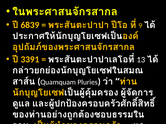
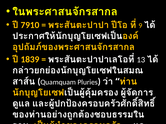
6839: 6839 -> 7910
3391: 3391 -> 1839
